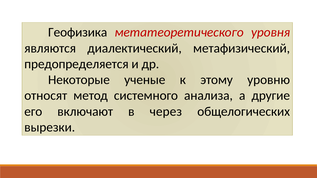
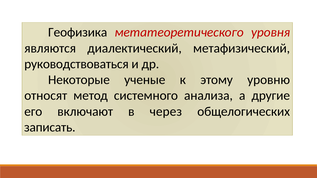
предопределяется: предопределяется -> руководствоваться
вырезки: вырезки -> записать
